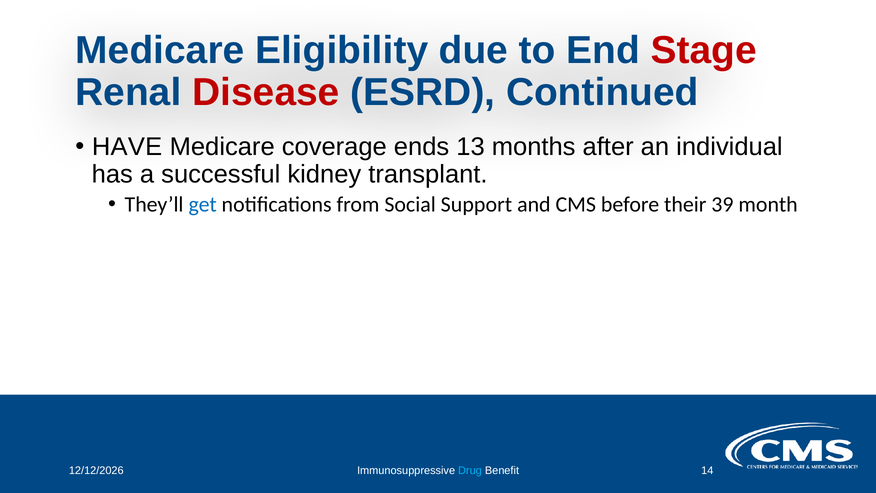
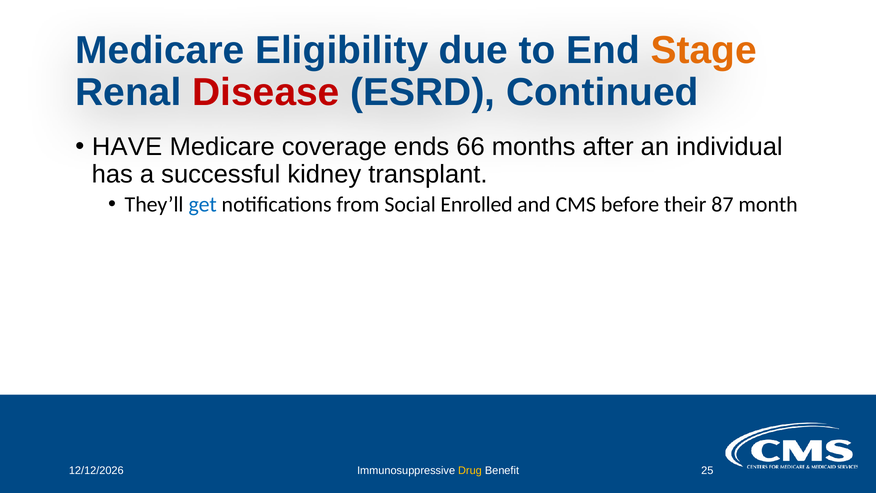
Stage colour: red -> orange
13: 13 -> 66
Support: Support -> Enrolled
39: 39 -> 87
Drug colour: light blue -> yellow
14: 14 -> 25
